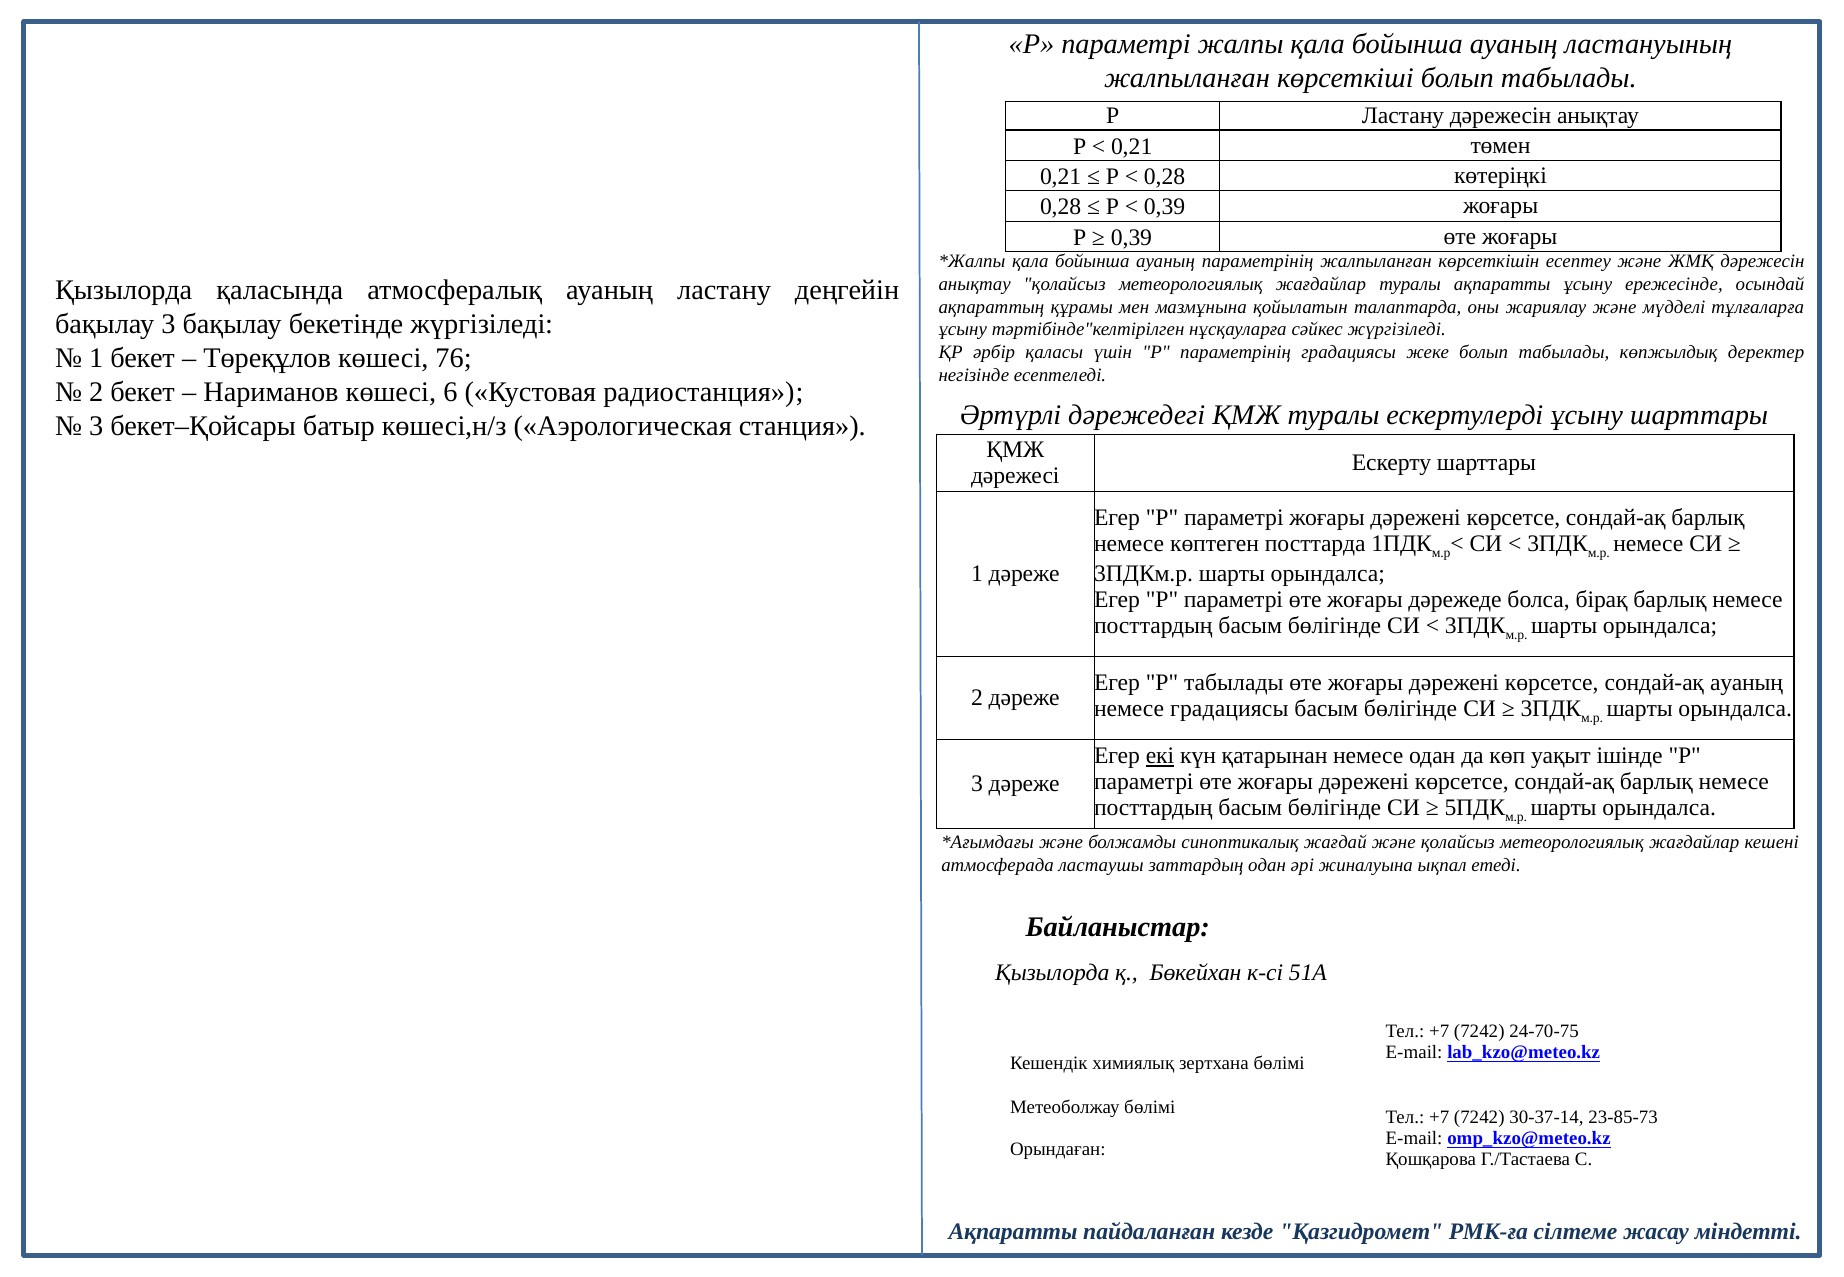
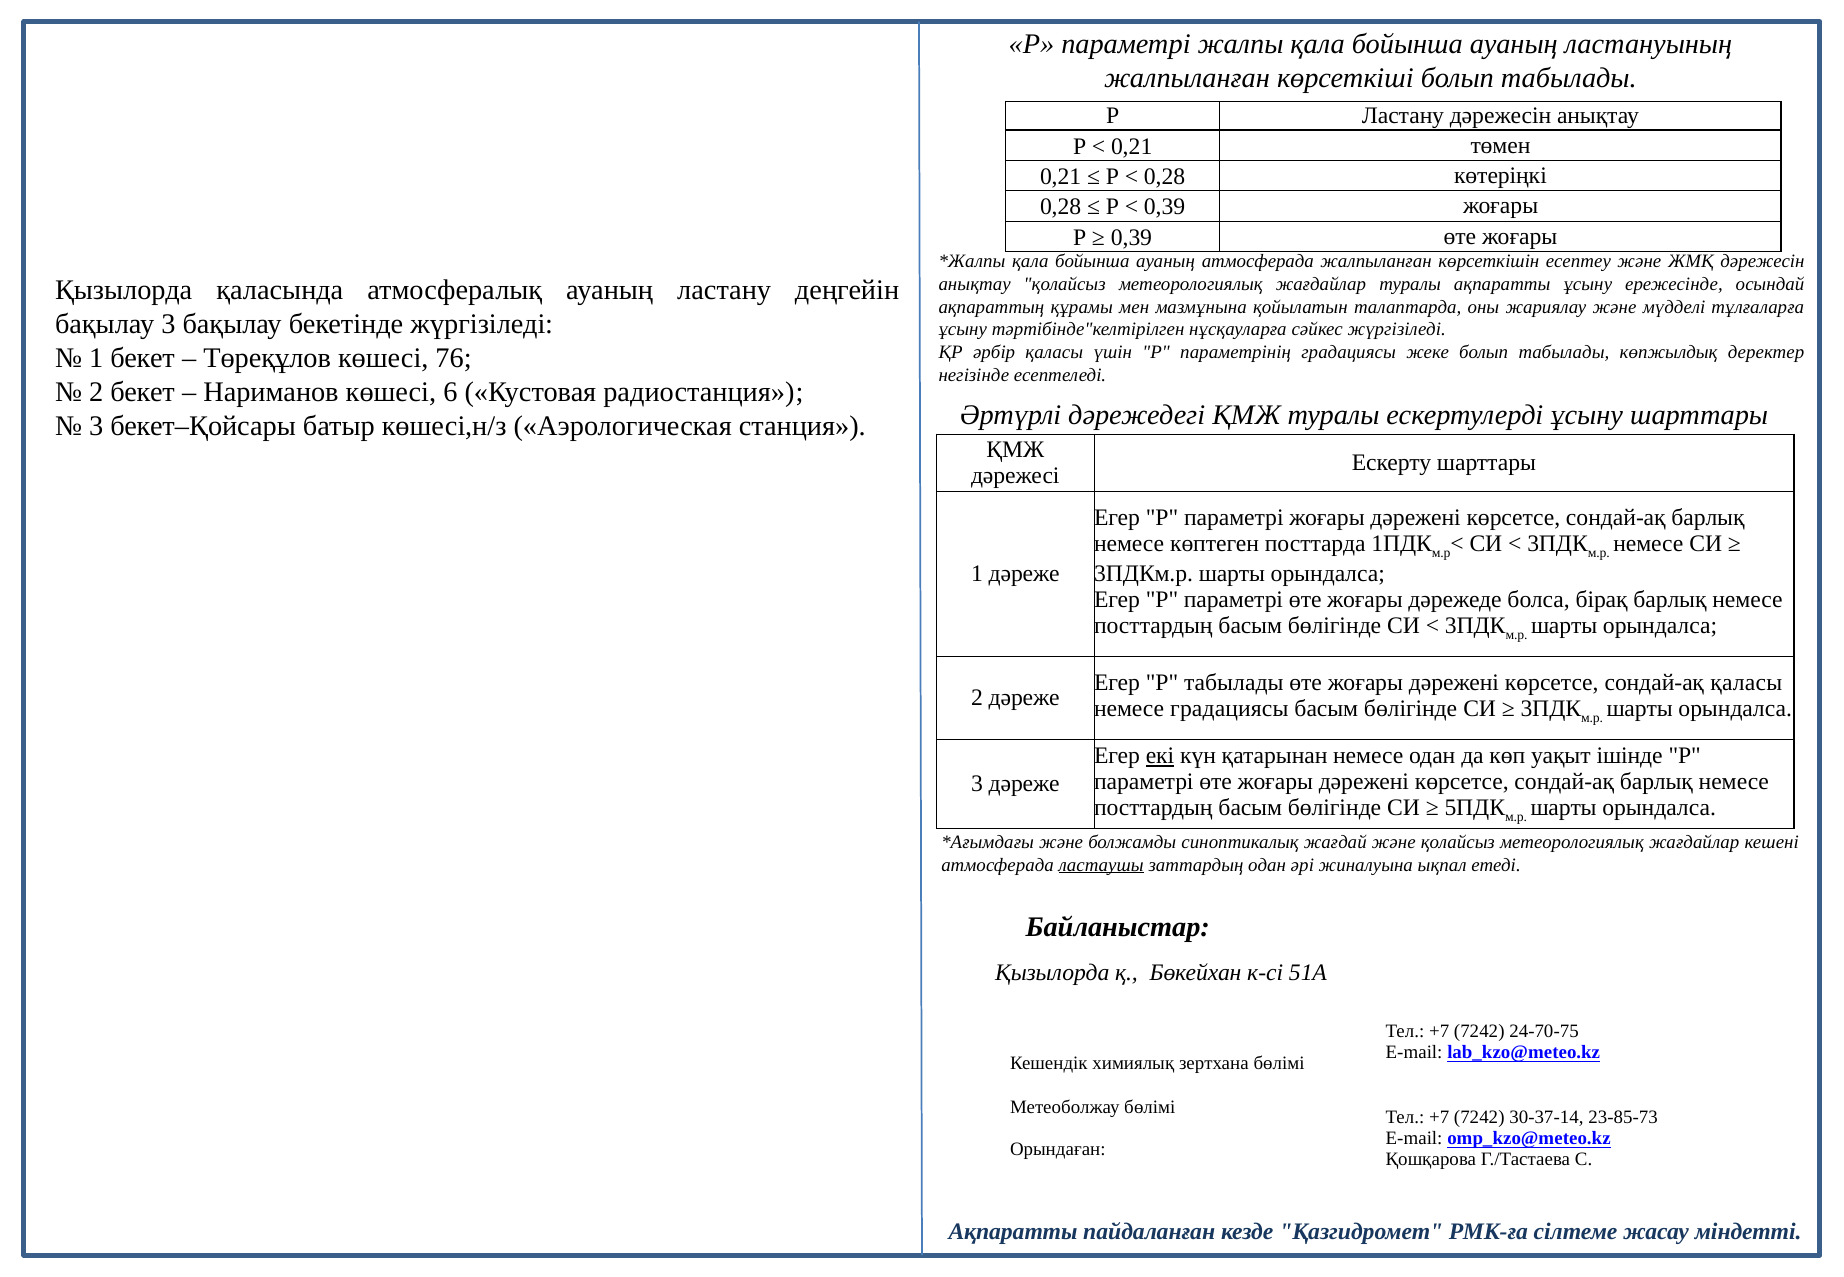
ауаның параметрінің: параметрінің -> атмосферада
сондай-ақ ауаның: ауаның -> қаласы
ластаушы underline: none -> present
